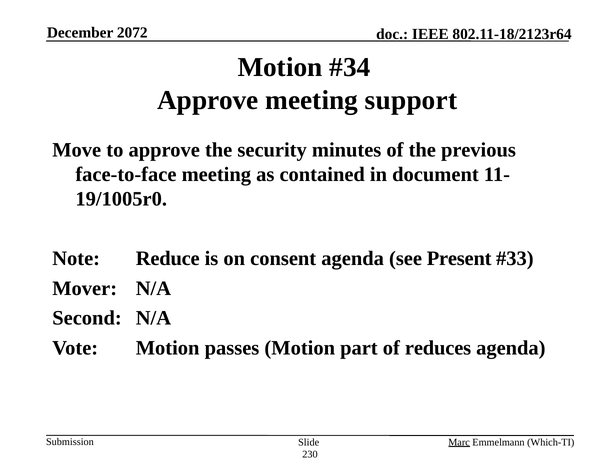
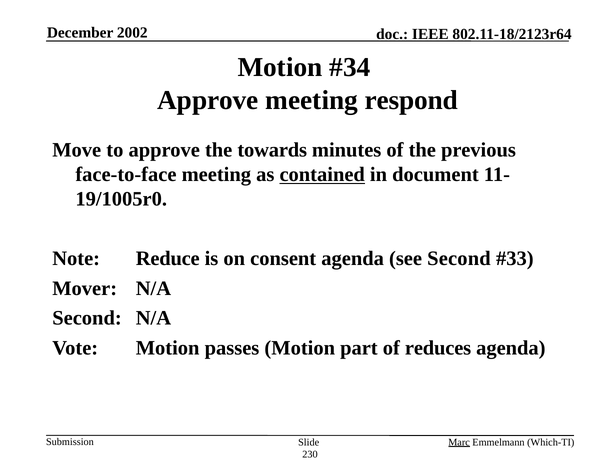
2072: 2072 -> 2002
support: support -> respond
security: security -> towards
contained underline: none -> present
see Present: Present -> Second
